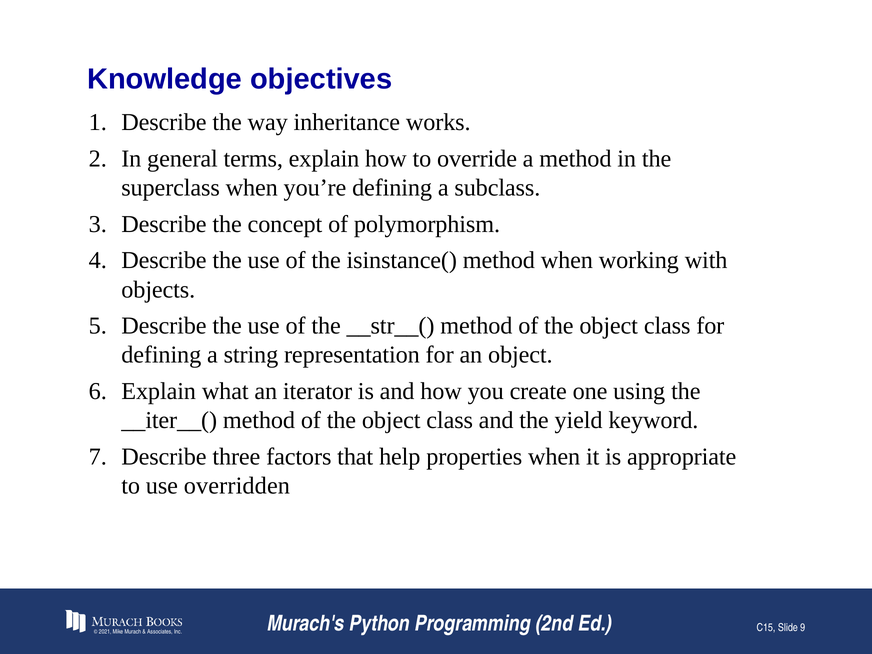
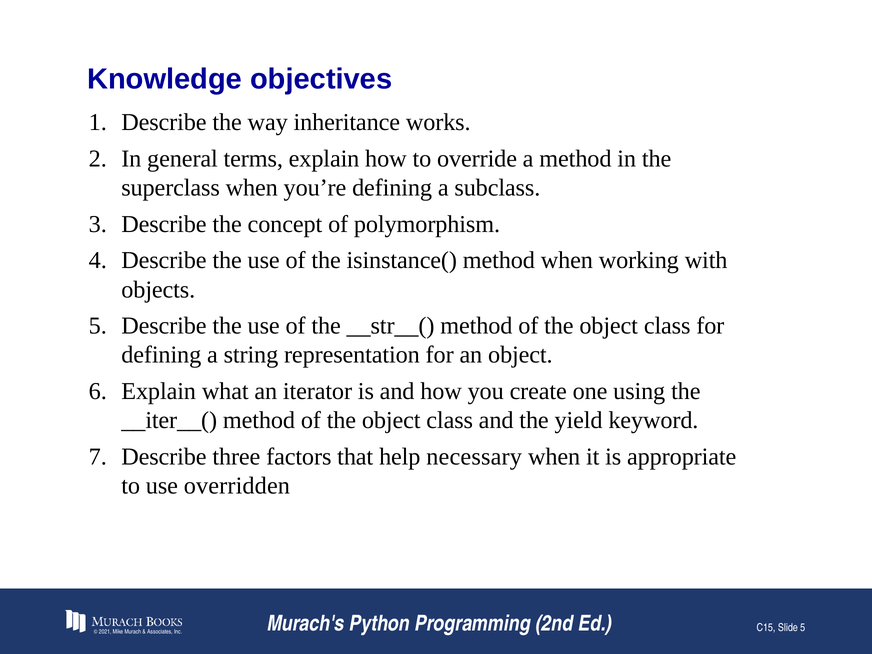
properties: properties -> necessary
Slide 9: 9 -> 5
